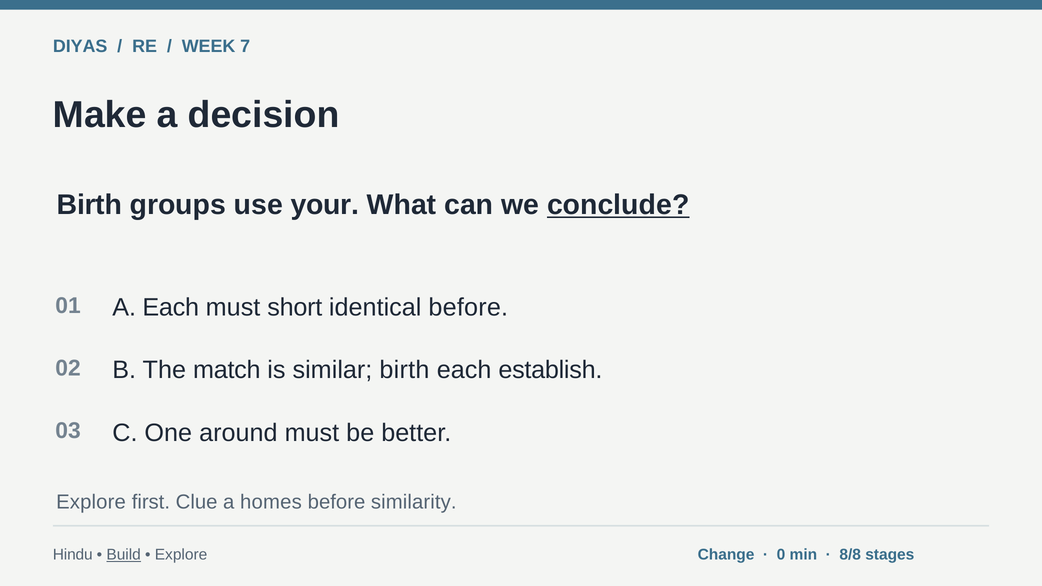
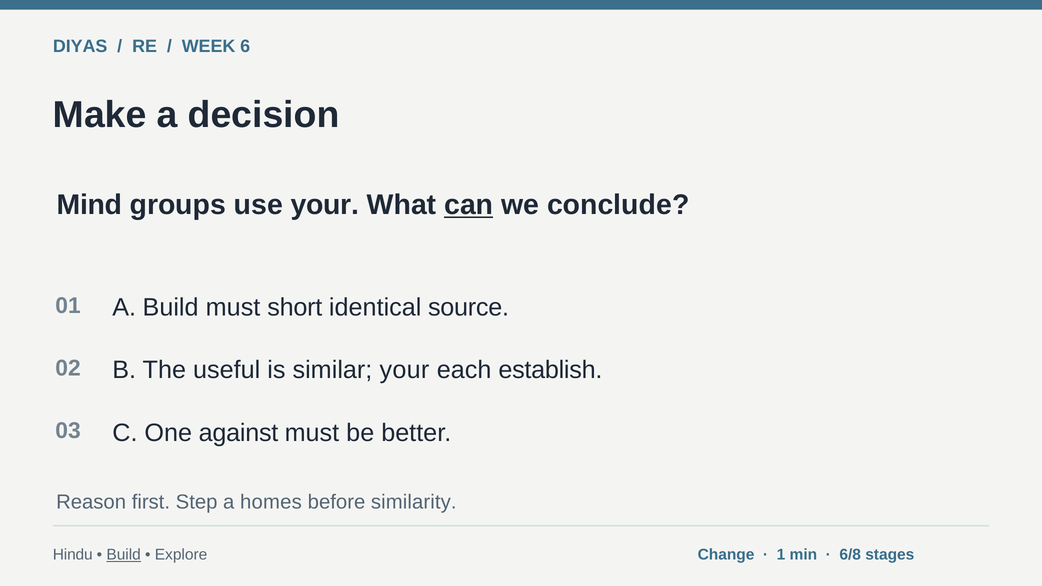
7: 7 -> 6
Birth at (89, 205): Birth -> Mind
can underline: none -> present
conclude underline: present -> none
A Each: Each -> Build
identical before: before -> source
match: match -> useful
similar birth: birth -> your
around: around -> against
Explore at (91, 502): Explore -> Reason
Clue: Clue -> Step
0: 0 -> 1
8/8: 8/8 -> 6/8
